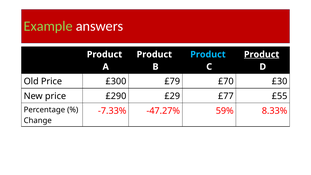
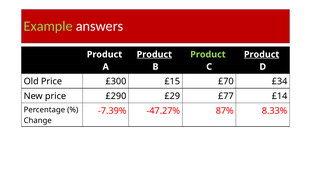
Product at (154, 54) underline: none -> present
Product at (208, 54) colour: light blue -> light green
£79: £79 -> £15
£30: £30 -> £34
£55: £55 -> £14
-7.33%: -7.33% -> -7.39%
59%: 59% -> 87%
